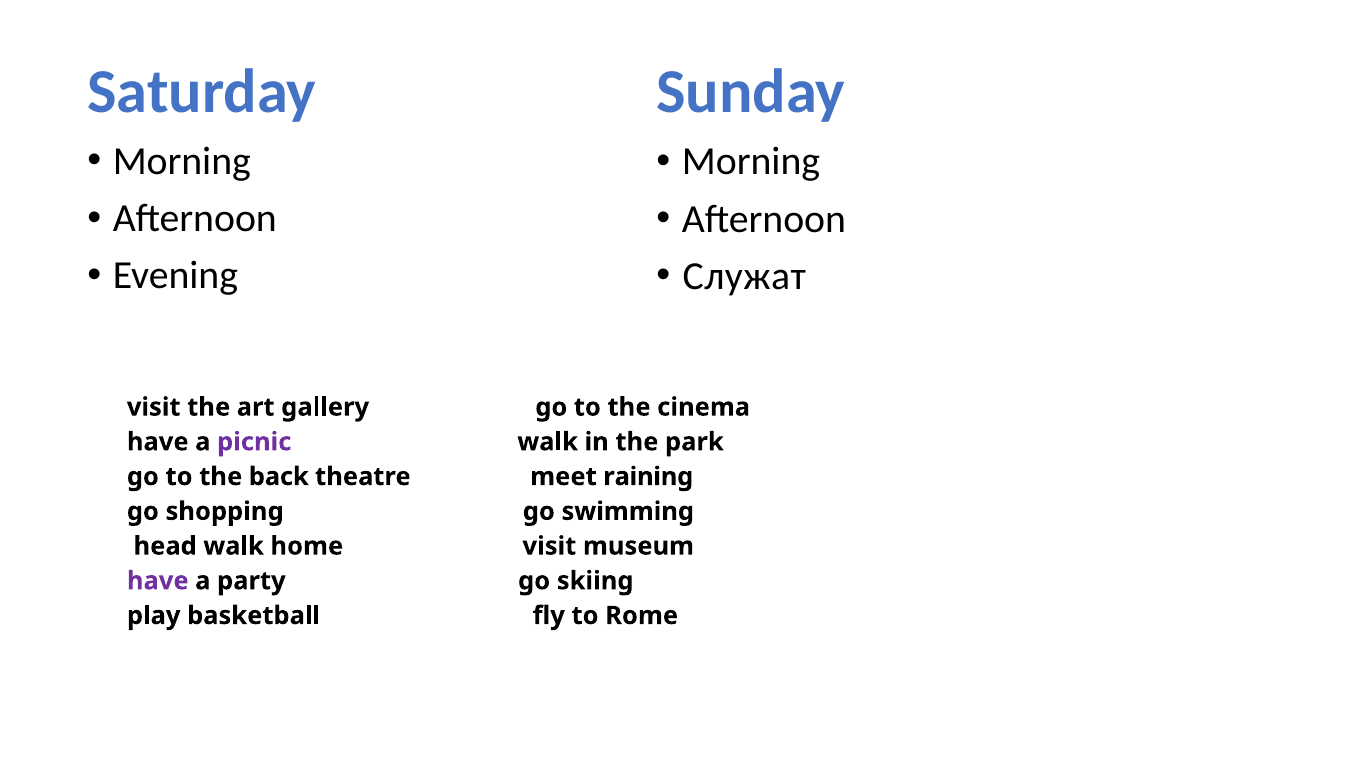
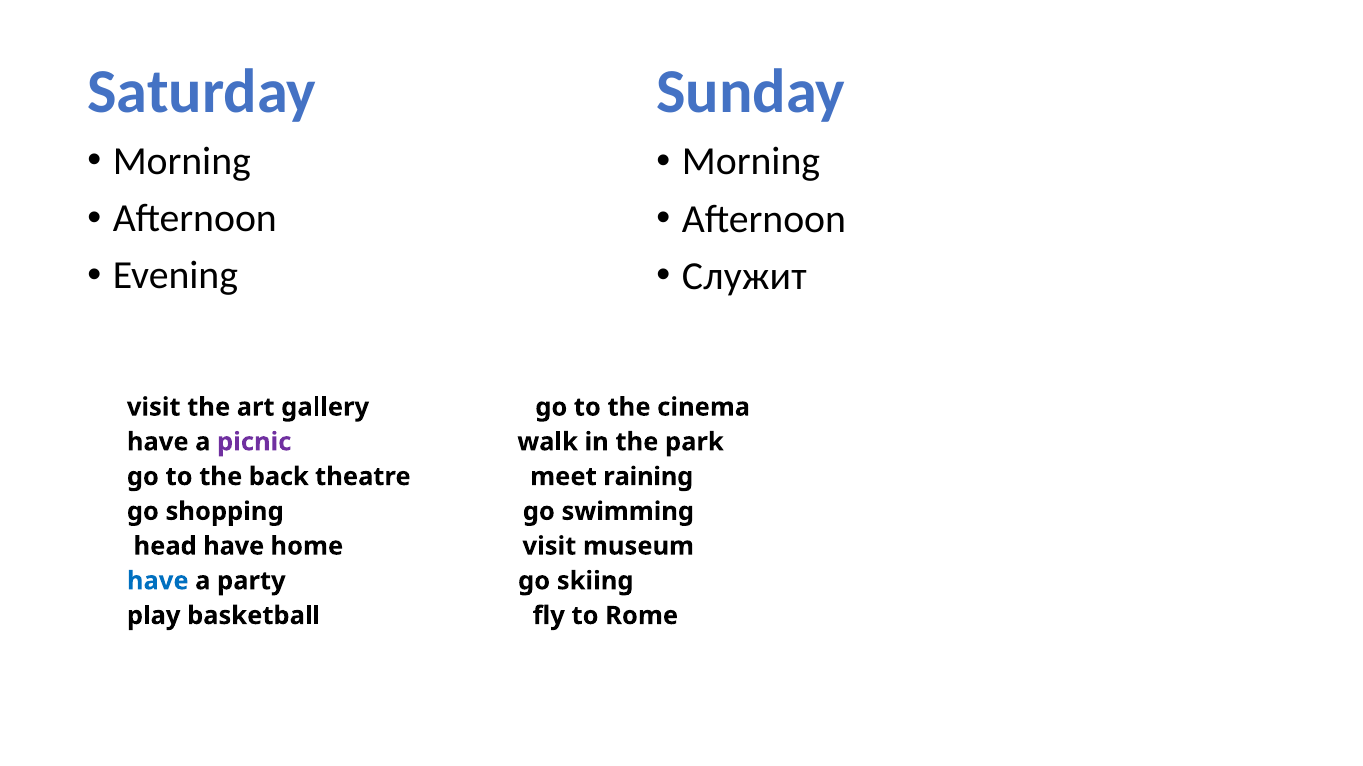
Служат: Служат -> Служит
head walk: walk -> have
have at (158, 581) colour: purple -> blue
